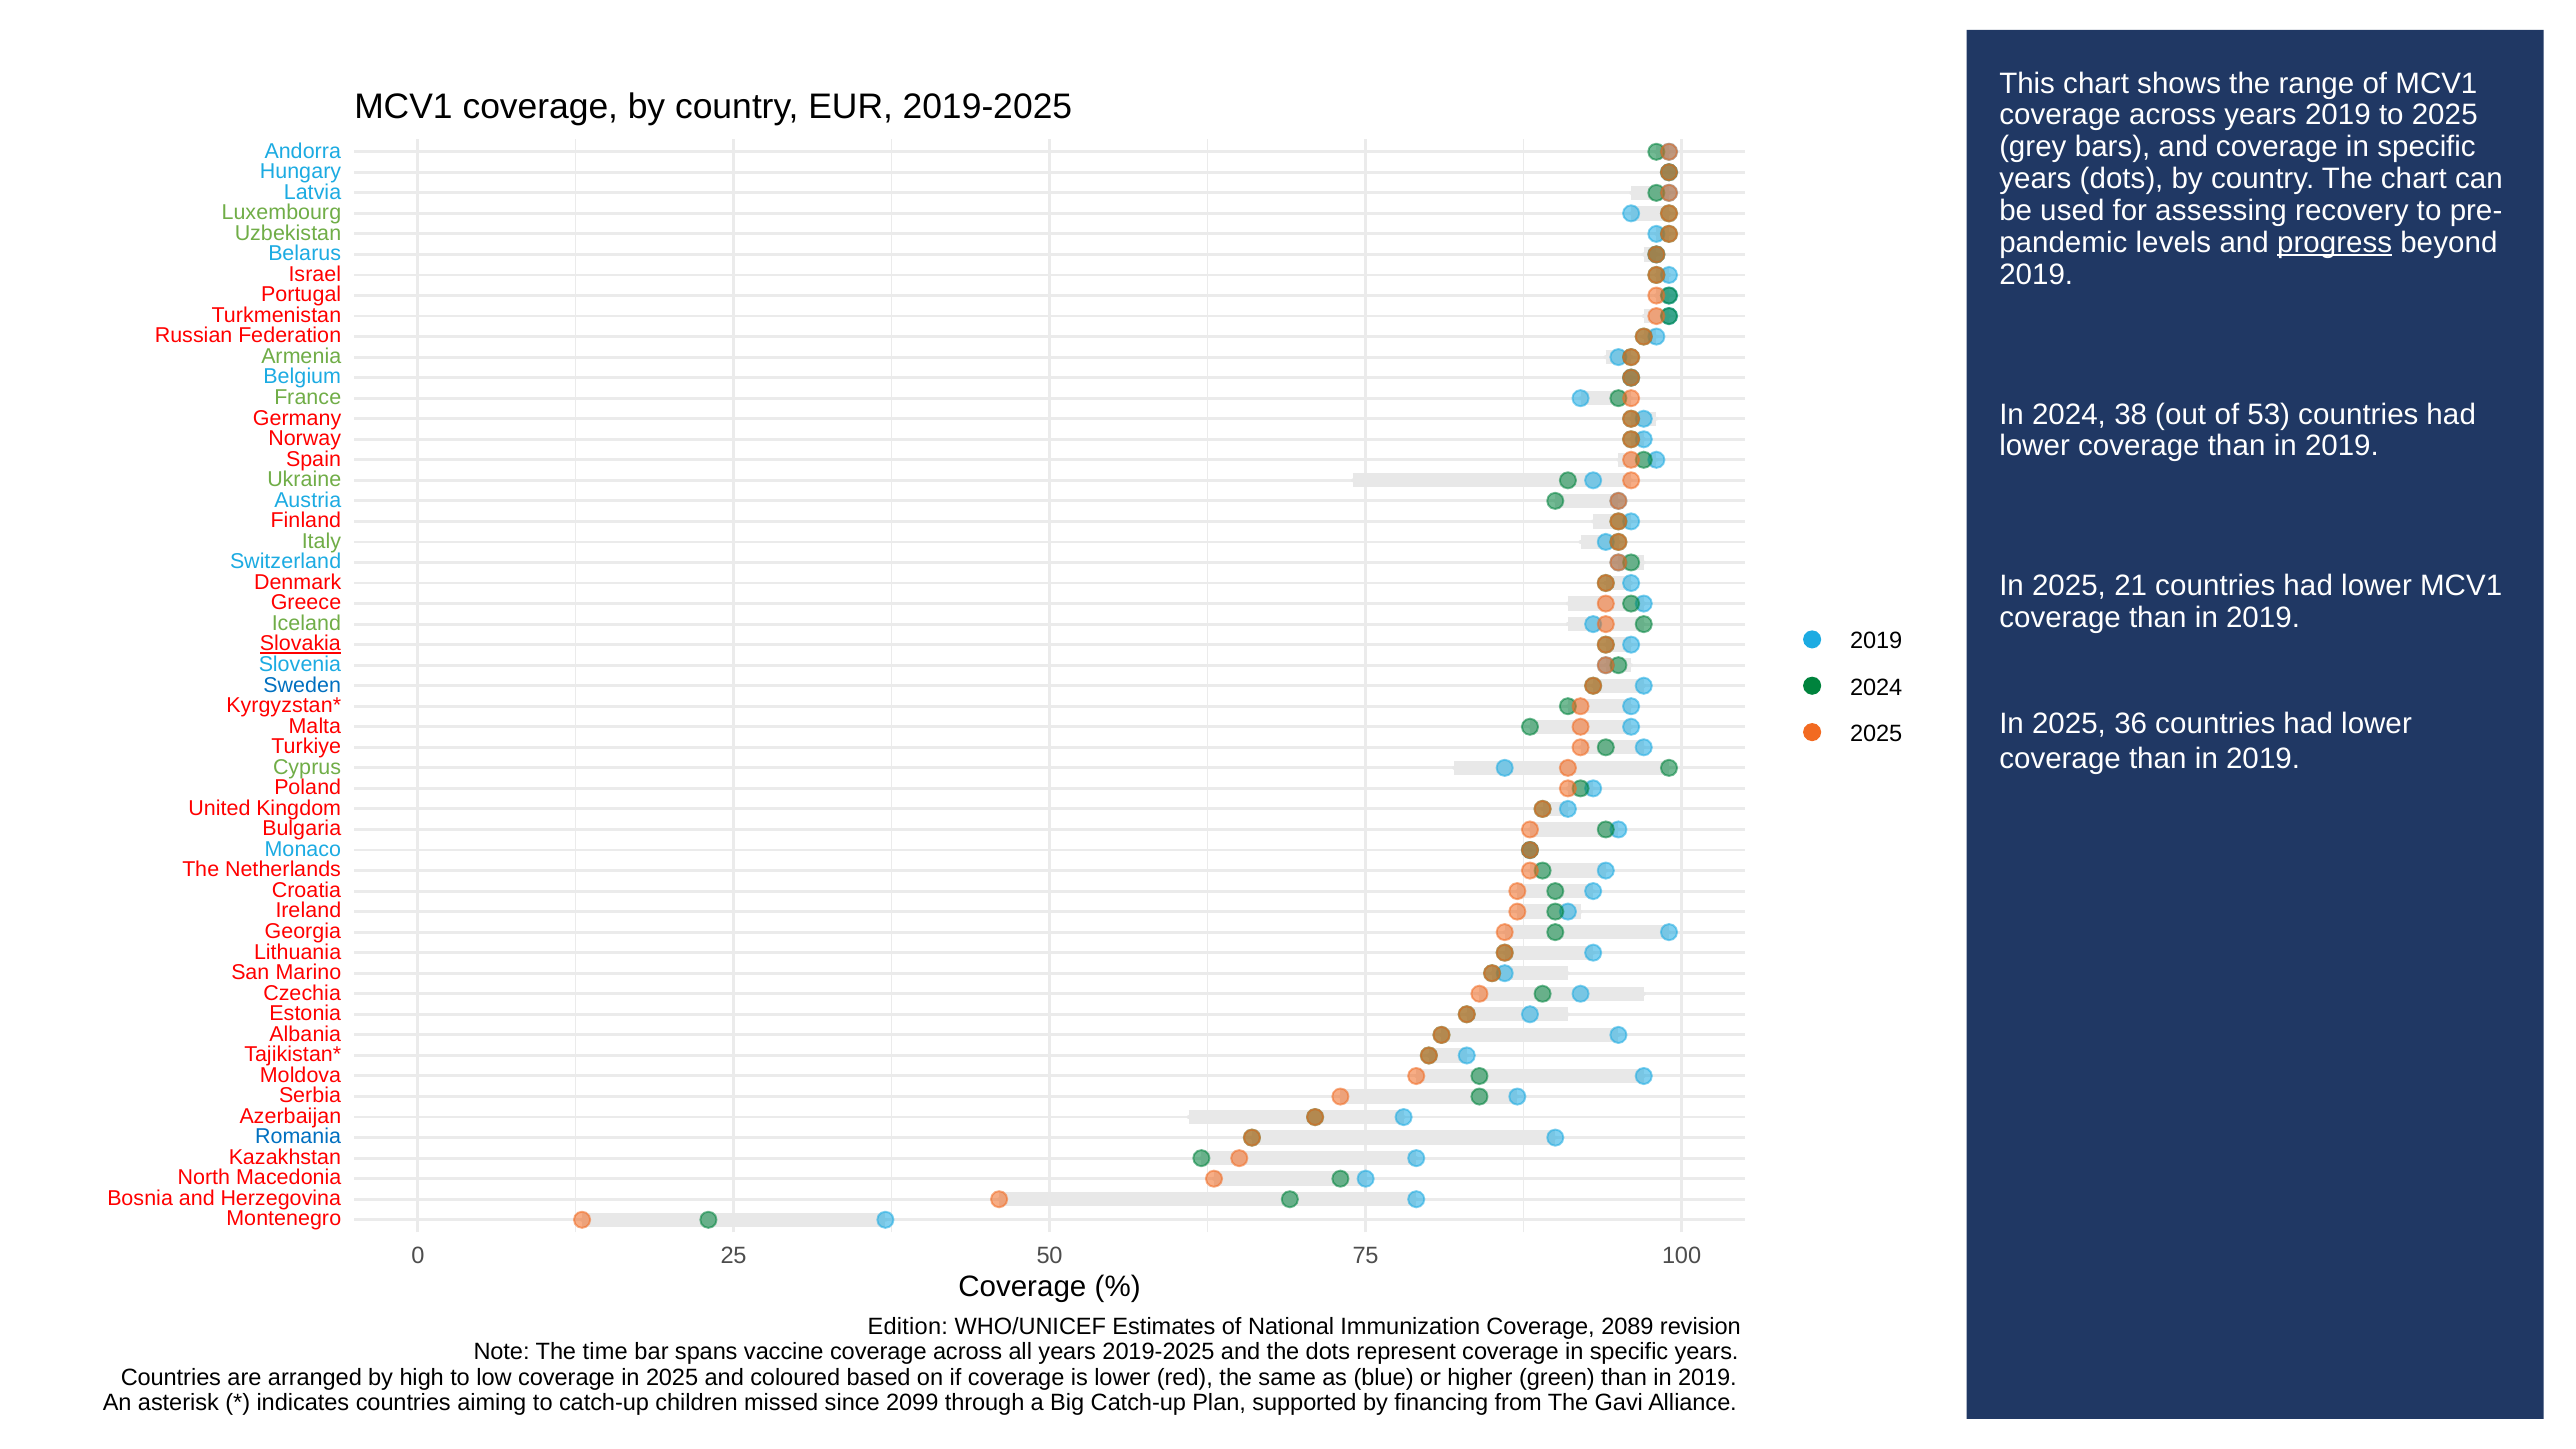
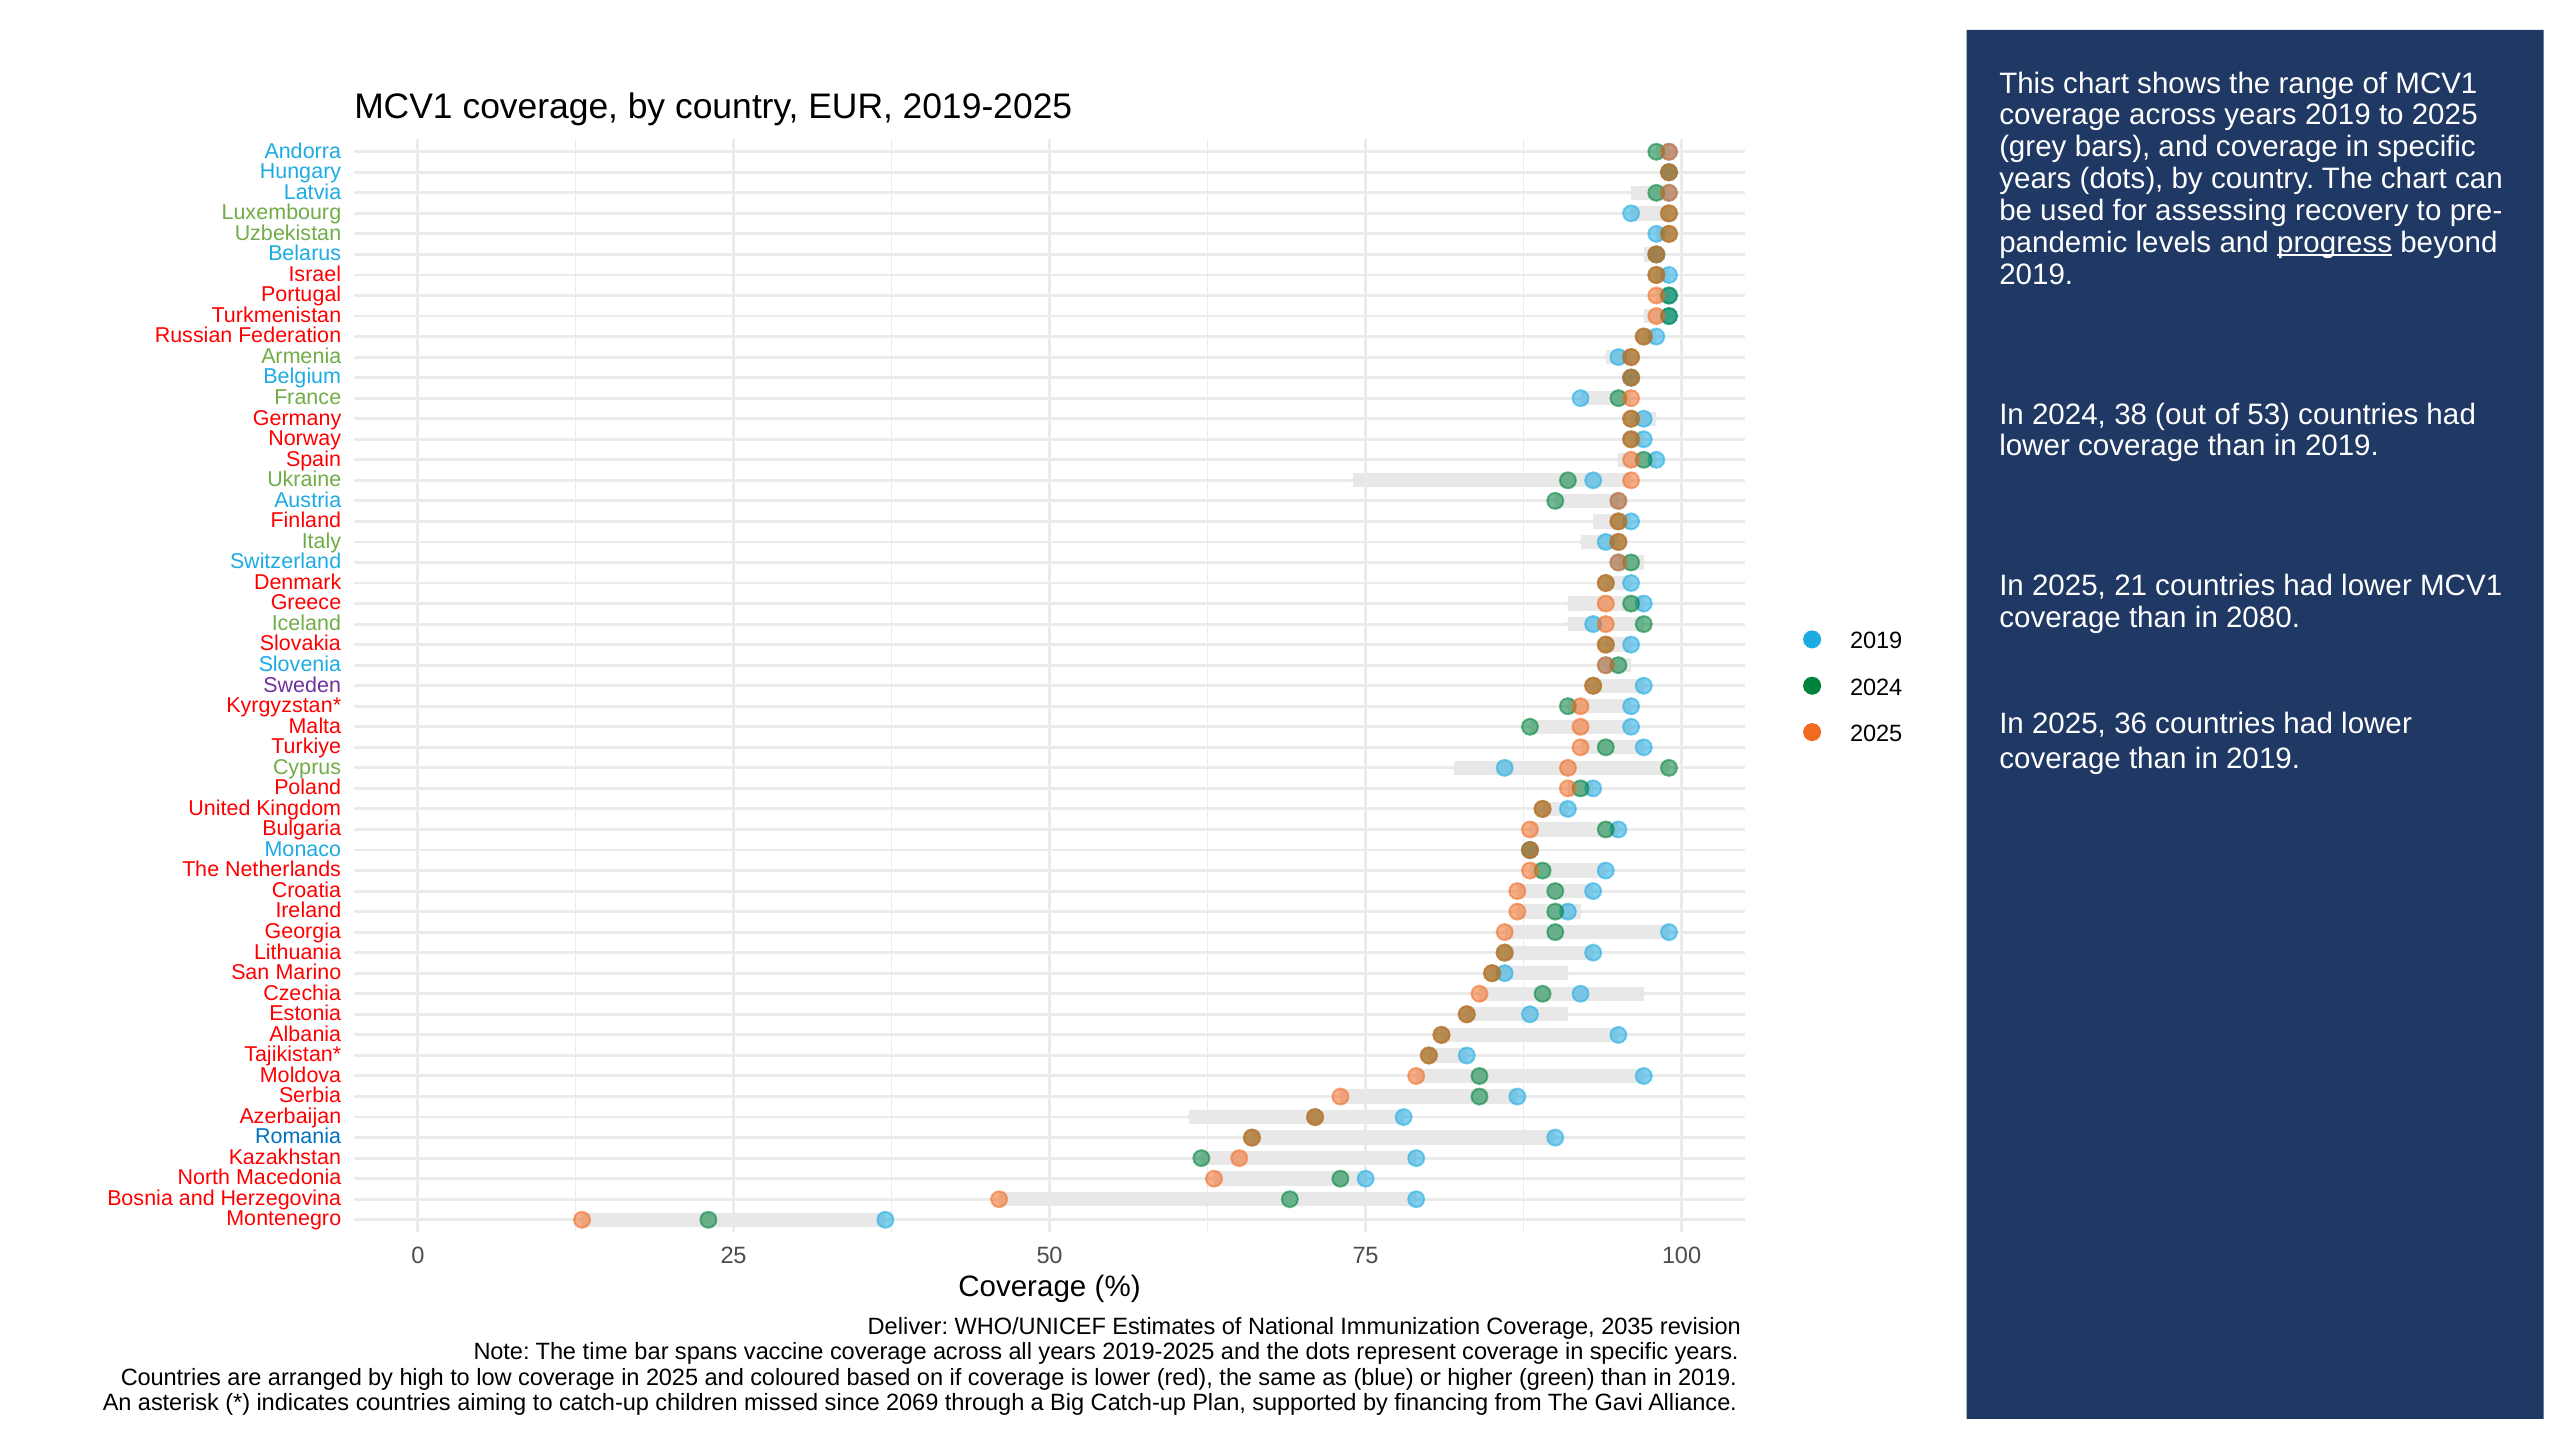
2019 at (2263, 618): 2019 -> 2080
Slovakia underline: present -> none
Sweden colour: blue -> purple
Edition: Edition -> Deliver
2089: 2089 -> 2035
2099: 2099 -> 2069
